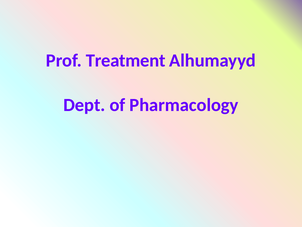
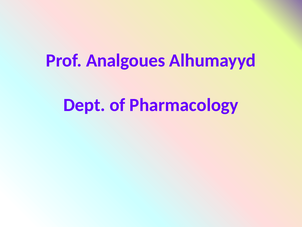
Treatment: Treatment -> Analgoues
